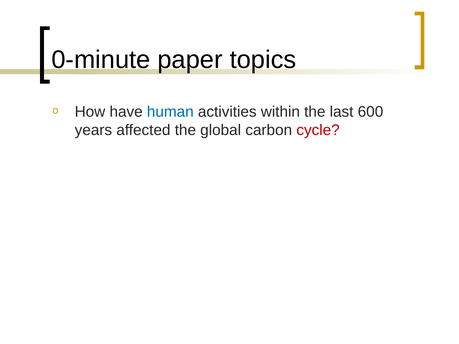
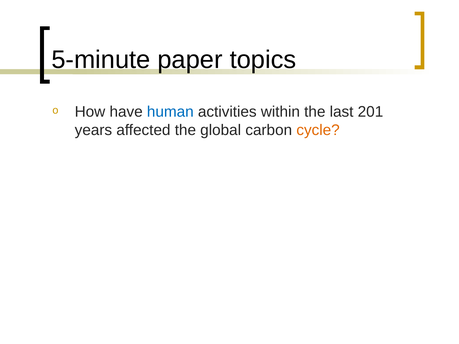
0-minute: 0-minute -> 5-minute
600: 600 -> 201
cycle colour: red -> orange
